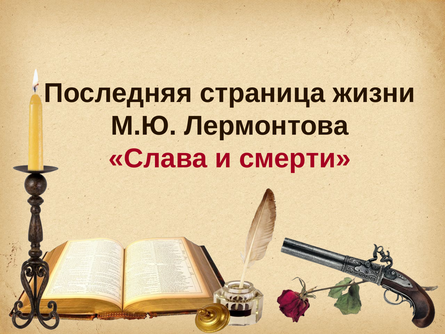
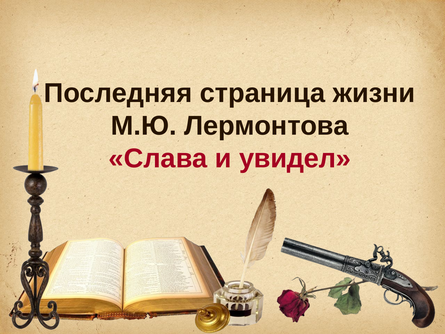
смерти: смерти -> увидел
